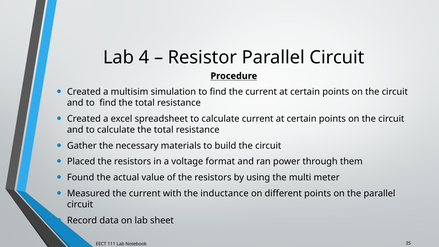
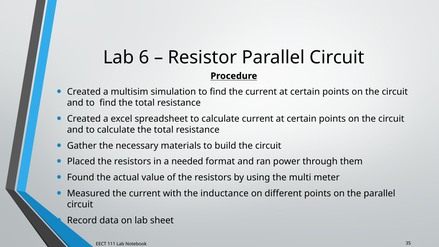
4: 4 -> 6
voltage: voltage -> needed
